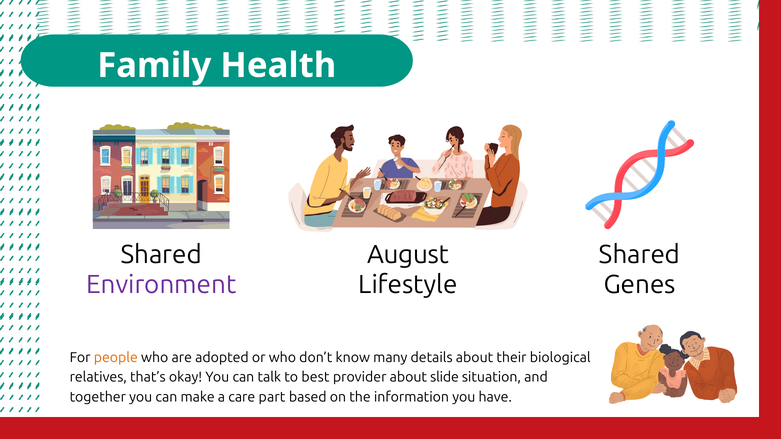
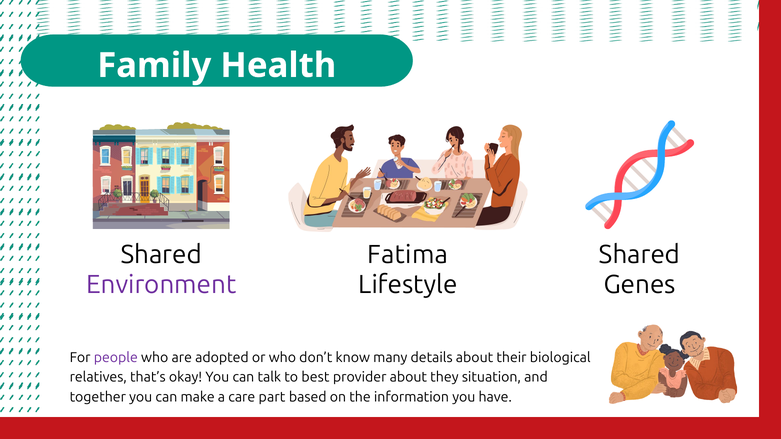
August: August -> Fatima
people colour: orange -> purple
slide: slide -> they
